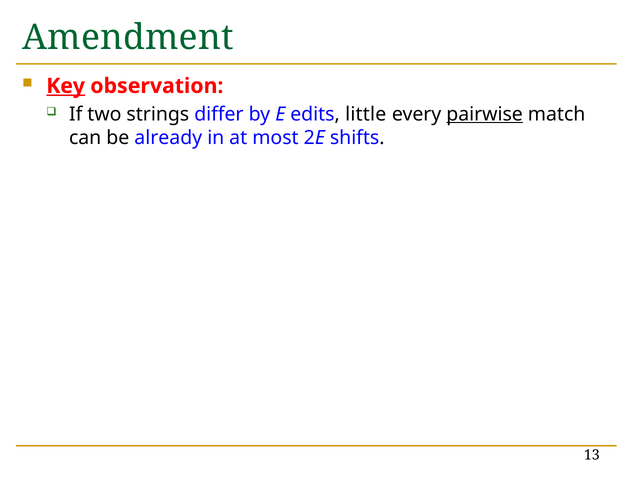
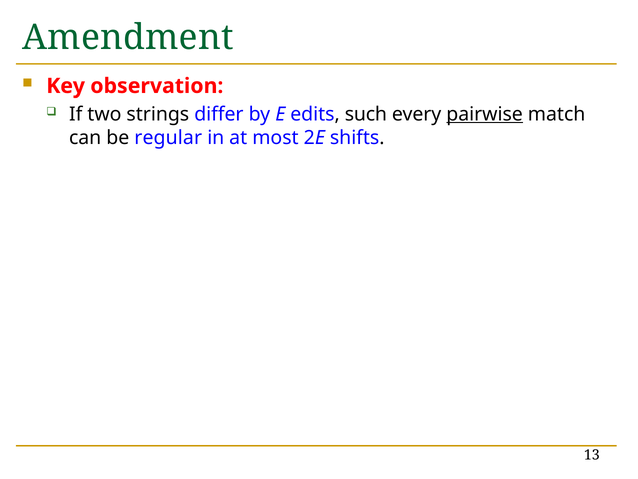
Key underline: present -> none
little: little -> such
already: already -> regular
